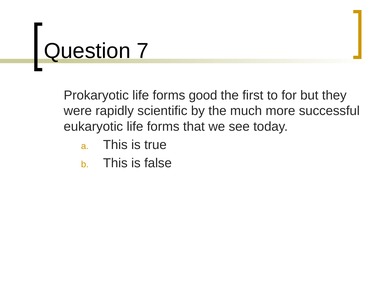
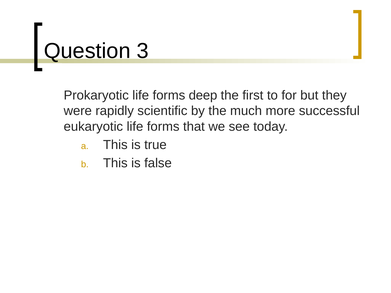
7: 7 -> 3
good: good -> deep
